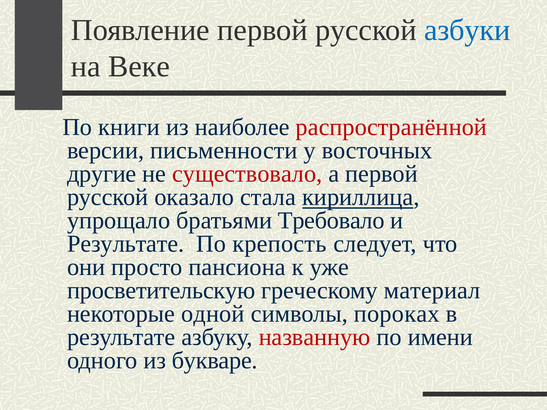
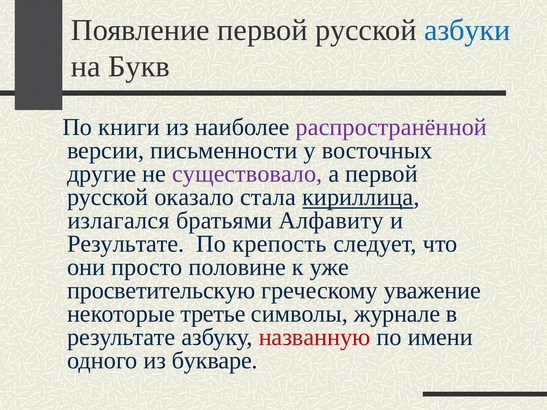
Веке: Веке -> Букв
распространённой colour: red -> purple
существовало colour: red -> purple
упрощало: упрощало -> излагался
Требовало: Требовало -> Алфавиту
пансиона: пансиона -> половине
материал: материал -> уважение
одной: одной -> третье
пороках: пороках -> журнале
